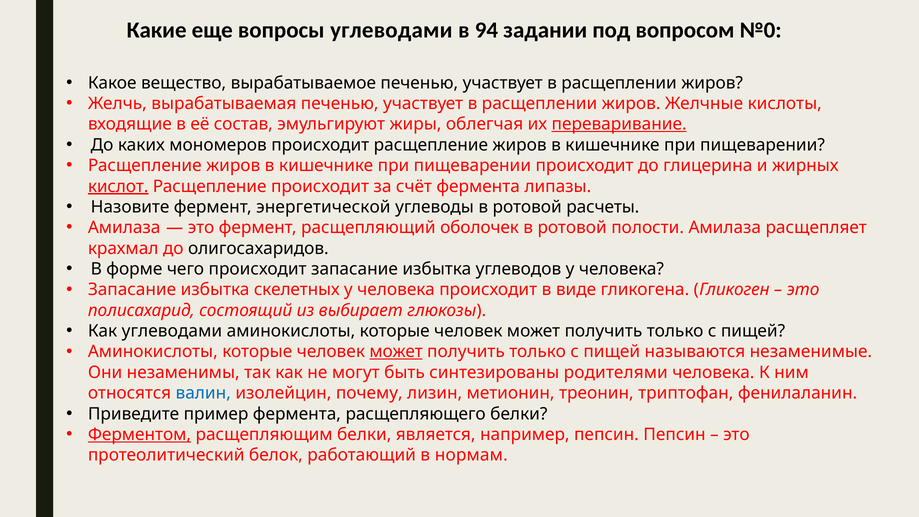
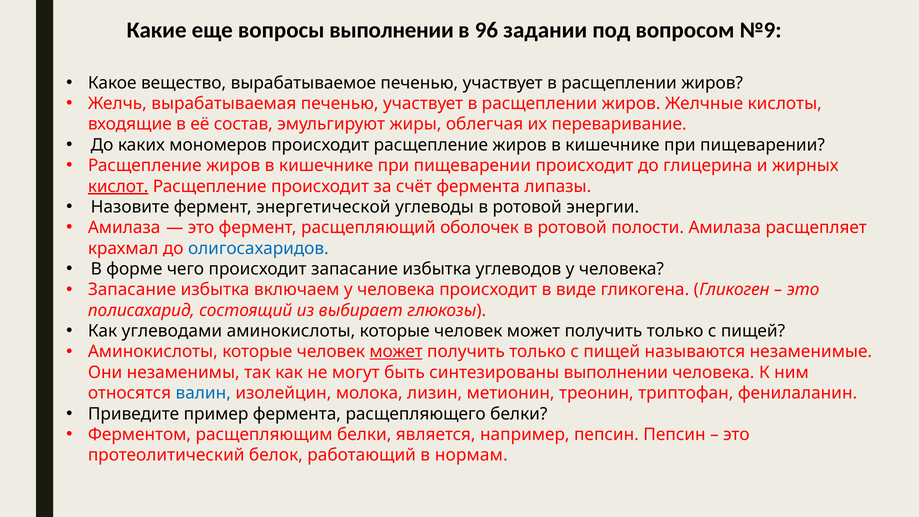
вопросы углеводами: углеводами -> выполнении
94: 94 -> 96
№0: №0 -> №9
переваривание underline: present -> none
расчеты: расчеты -> энергии
олигосахаридов colour: black -> blue
скелетных: скелетных -> включаем
синтезированы родителями: родителями -> выполнении
почему: почему -> молока
Ферментом underline: present -> none
